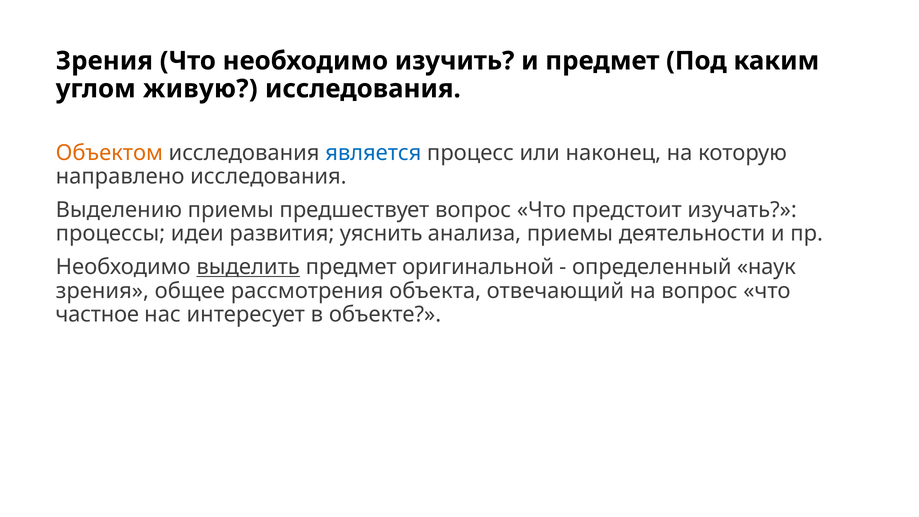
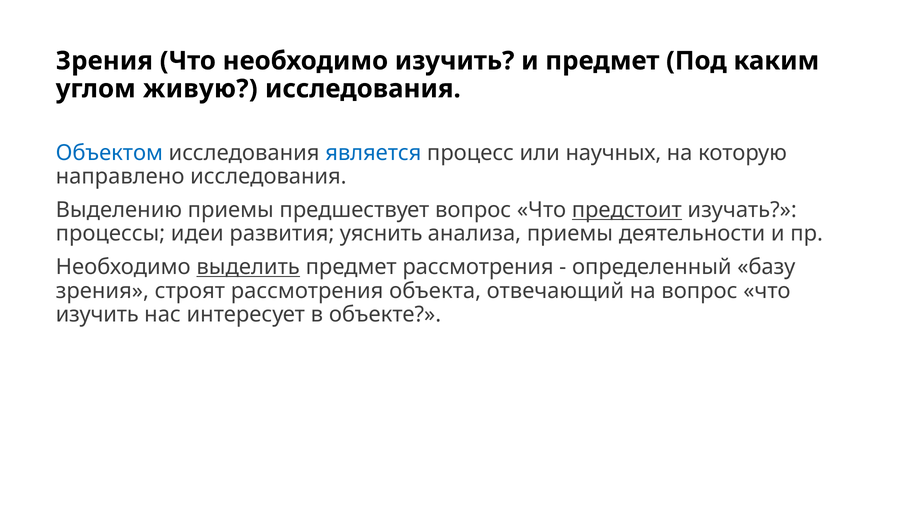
Объектом colour: orange -> blue
наконец: наконец -> научных
предстоит underline: none -> present
предмет оригинальной: оригинальной -> рассмотрения
наук: наук -> базу
общее: общее -> строят
частное at (97, 315): частное -> изучить
